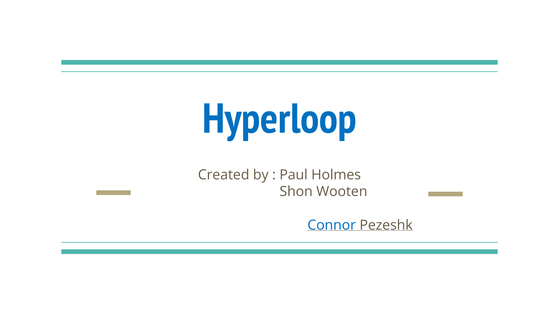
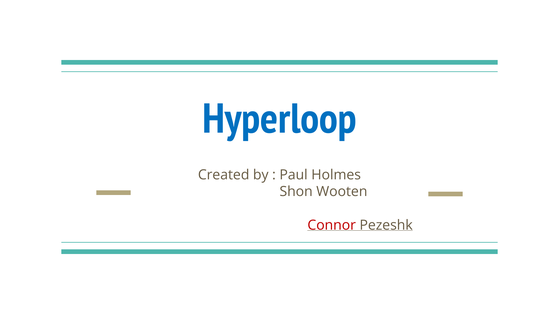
Connor colour: blue -> red
